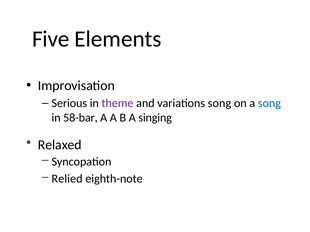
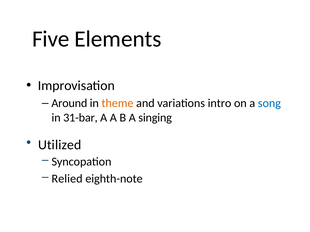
Serious: Serious -> Around
theme colour: purple -> orange
variations song: song -> intro
58-bar: 58-bar -> 31-bar
Relaxed: Relaxed -> Utilized
